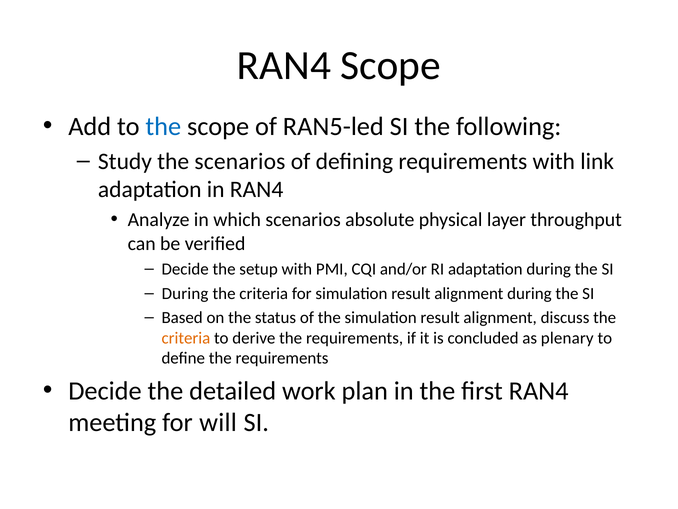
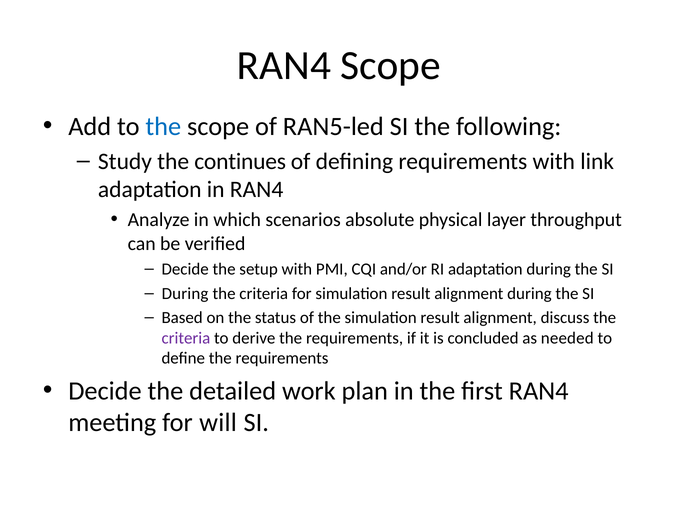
the scenarios: scenarios -> continues
criteria at (186, 338) colour: orange -> purple
plenary: plenary -> needed
